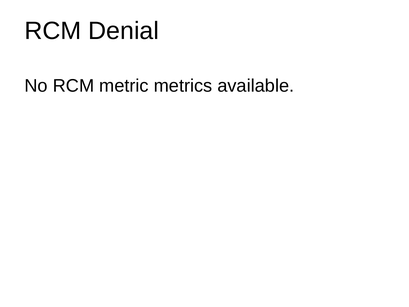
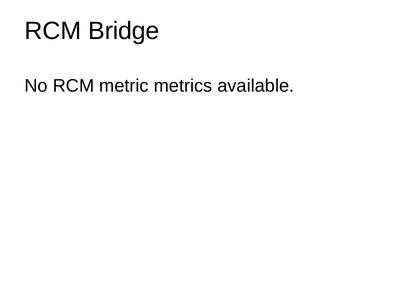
Denial: Denial -> Bridge
